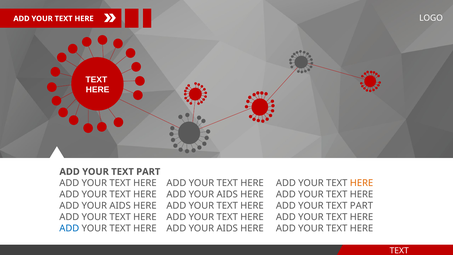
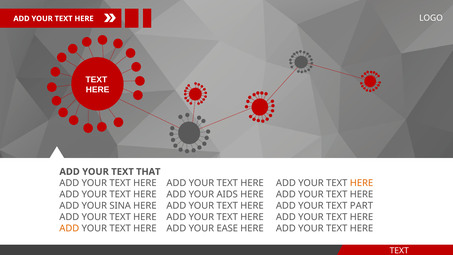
PART at (148, 172): PART -> THAT
AIDS at (120, 206): AIDS -> SINA
ADD at (69, 228) colour: blue -> orange
AIDS at (227, 228): AIDS -> EASE
